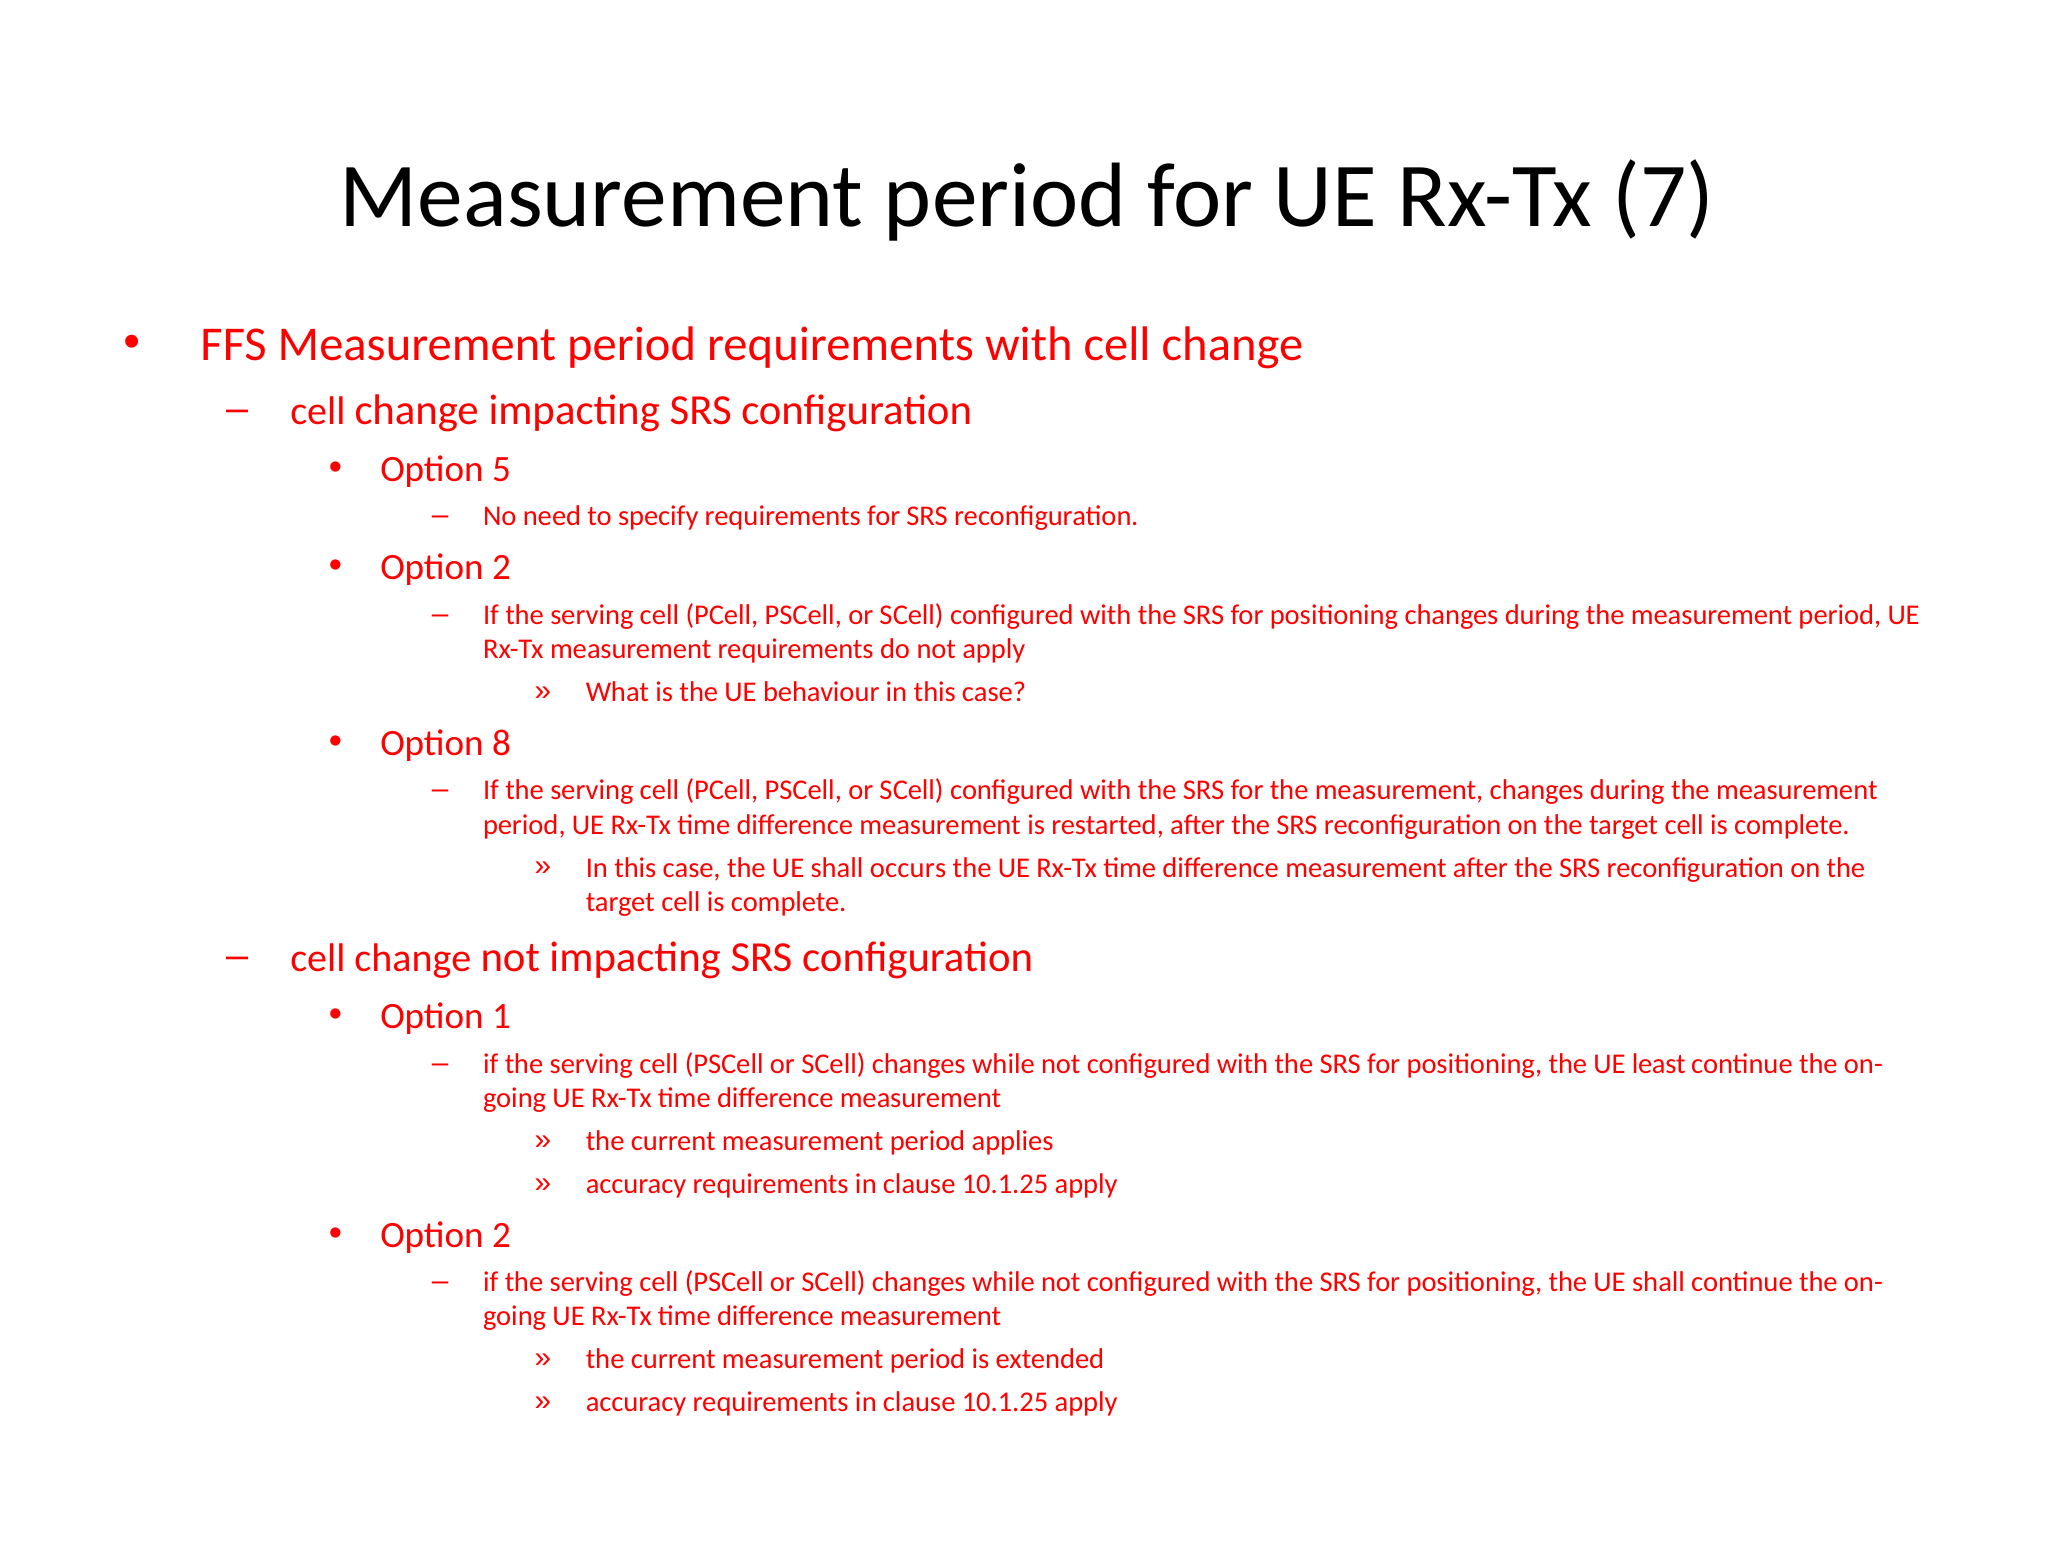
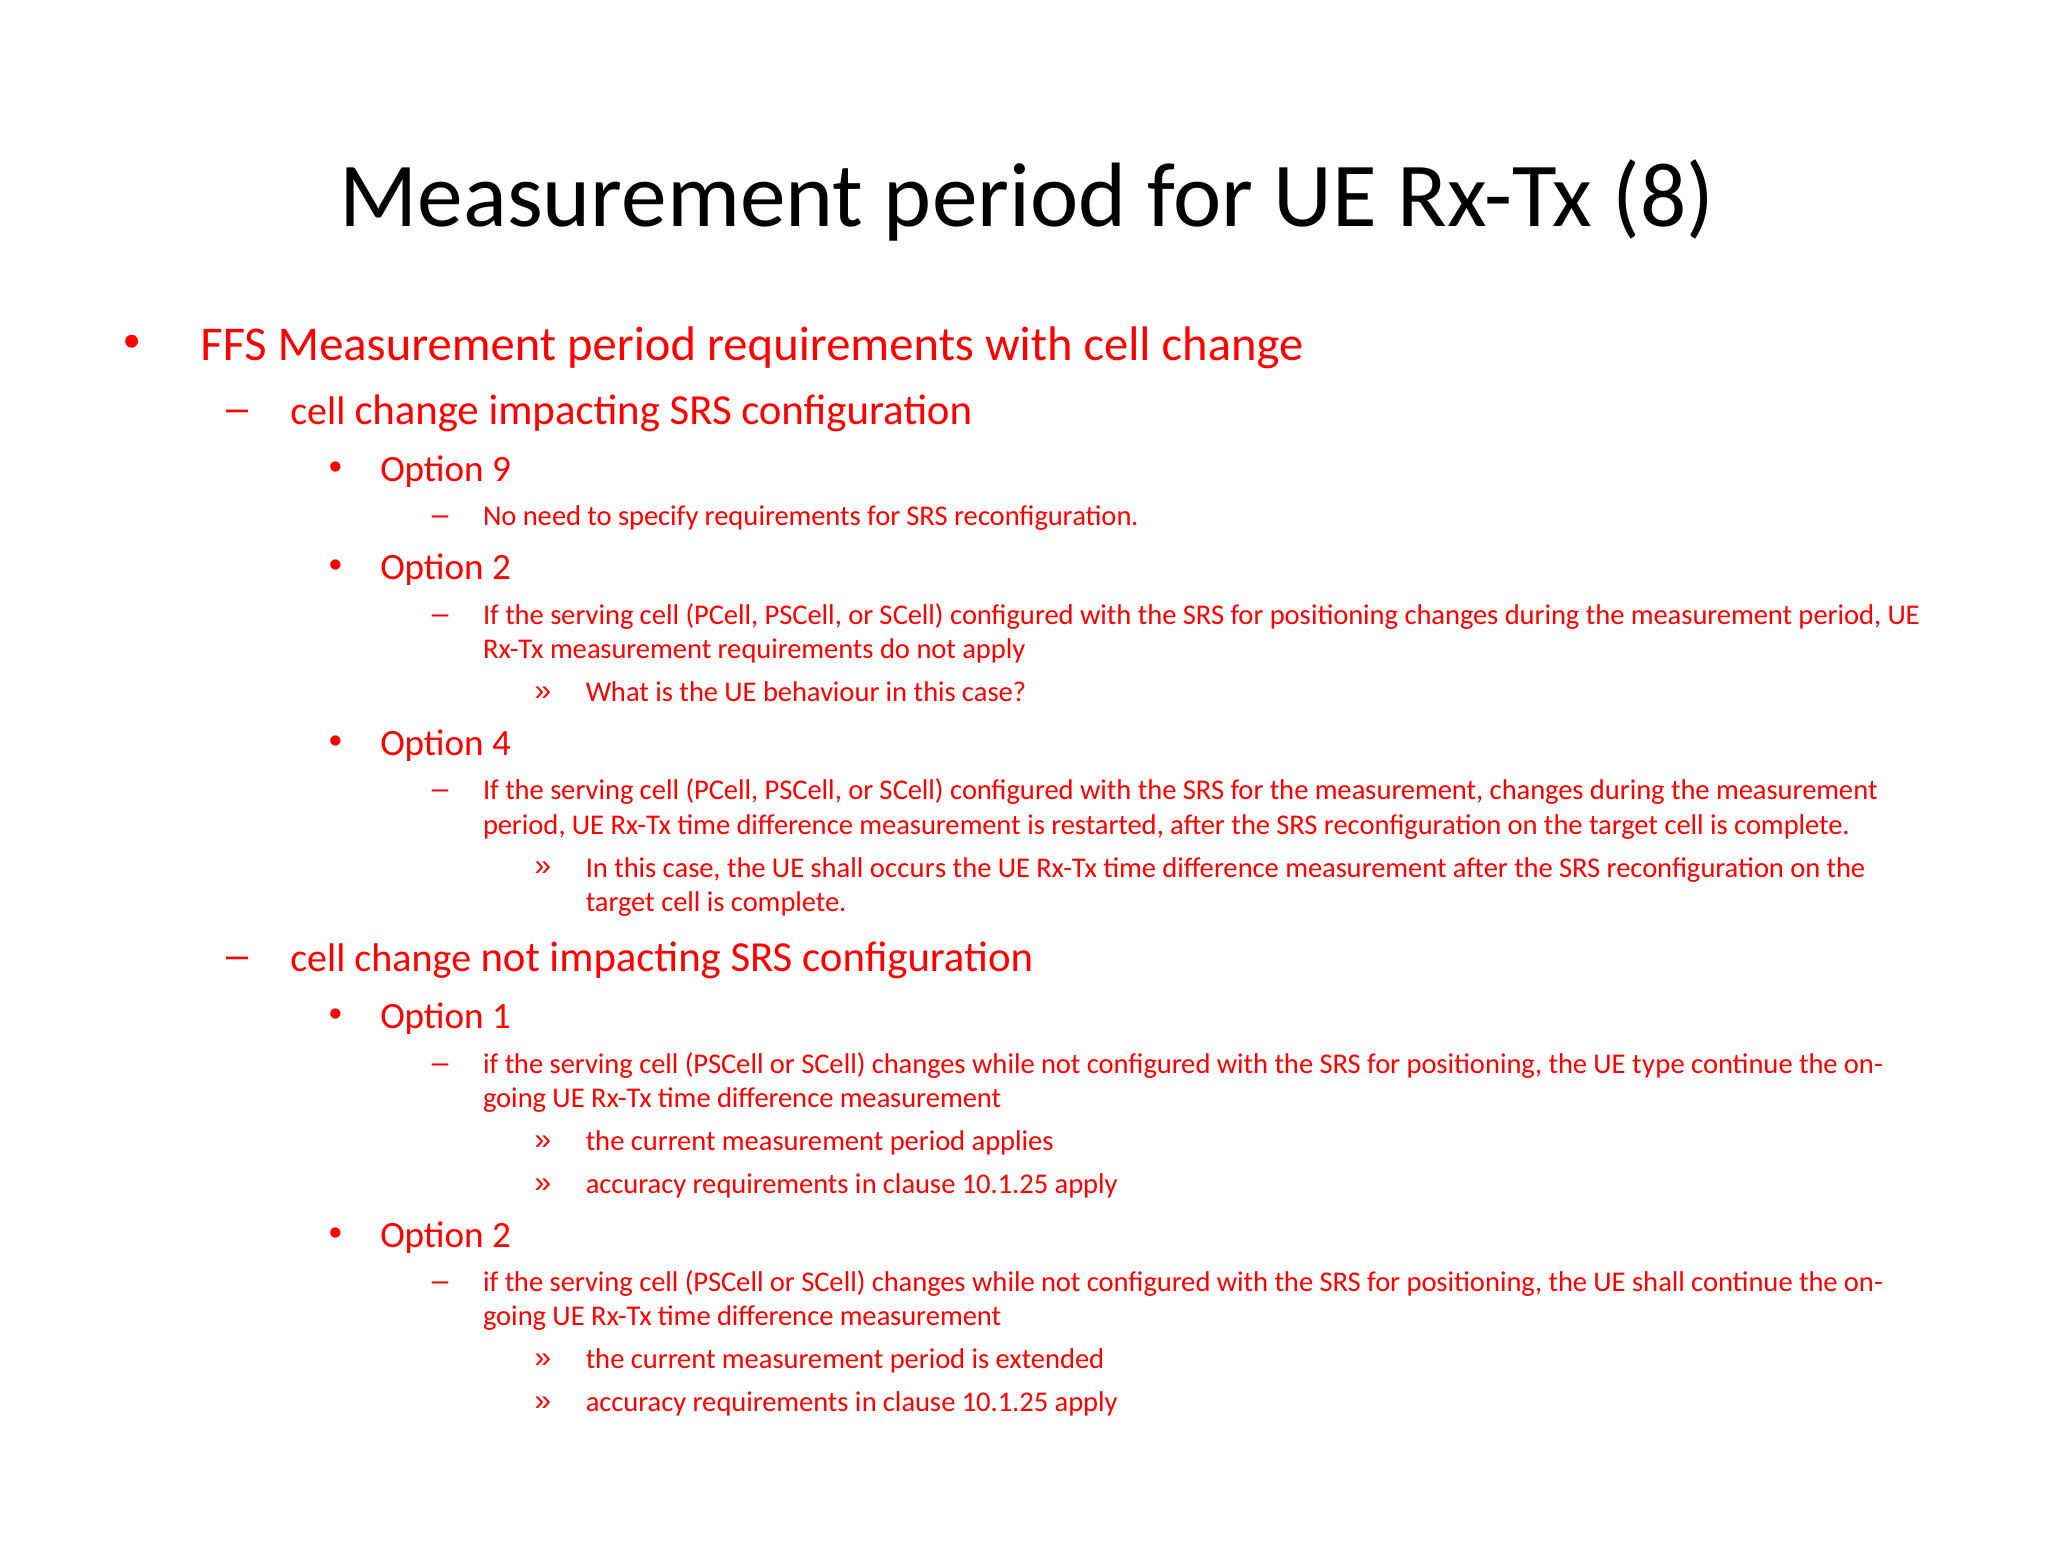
7: 7 -> 8
5: 5 -> 9
8: 8 -> 4
least: least -> type
